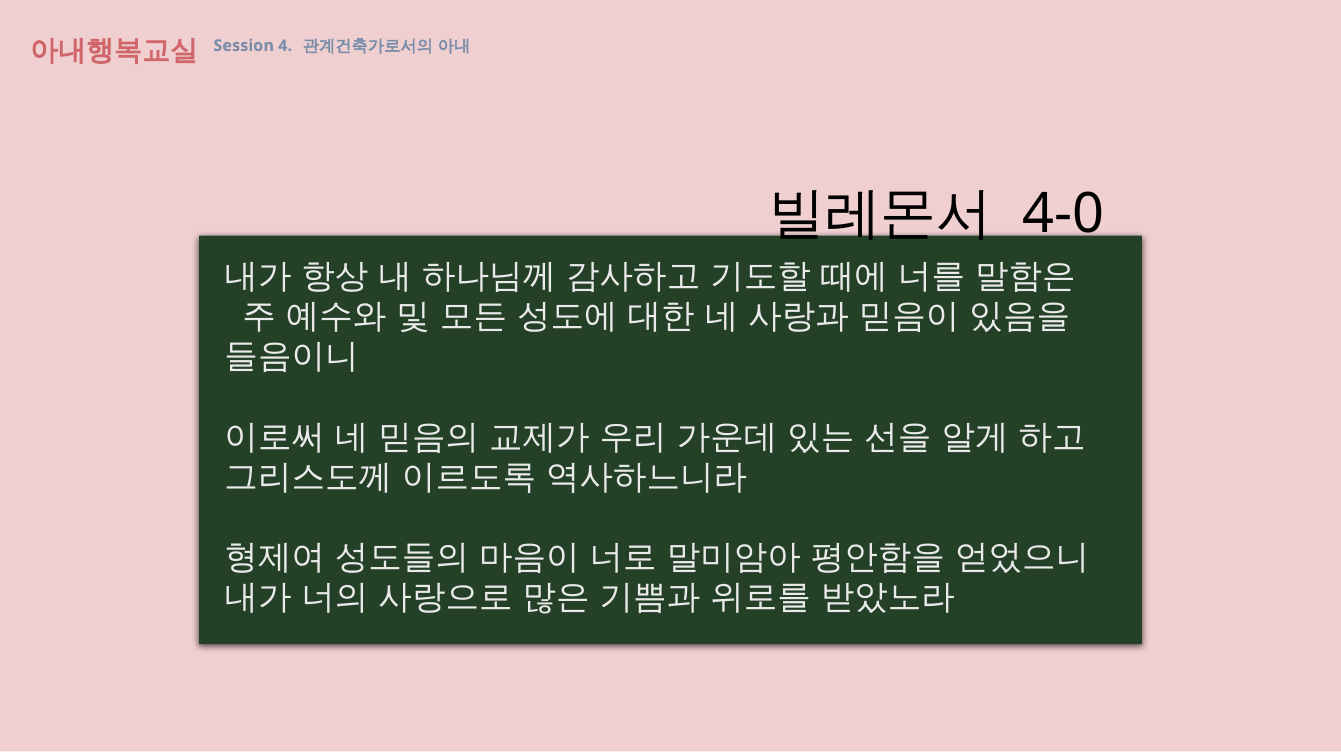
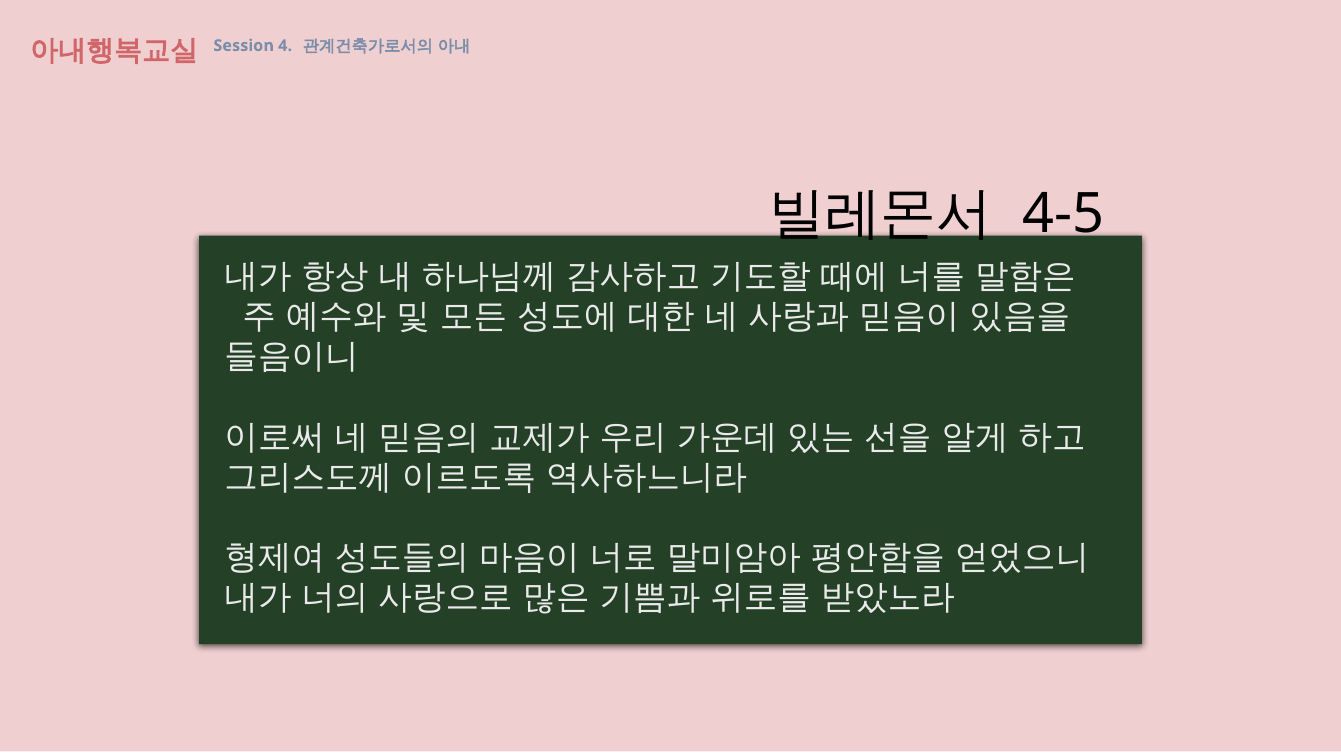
4-0: 4-0 -> 4-5
